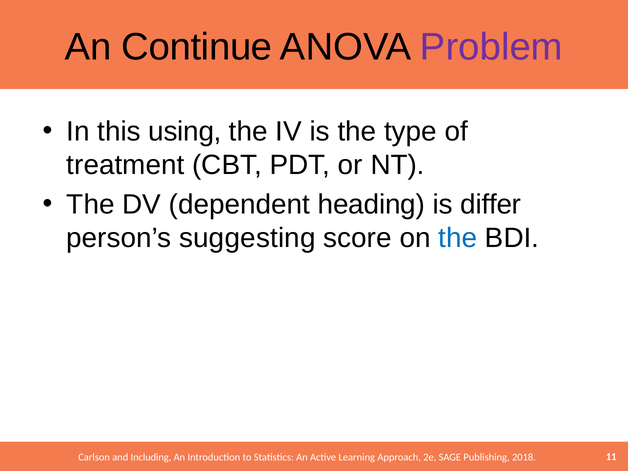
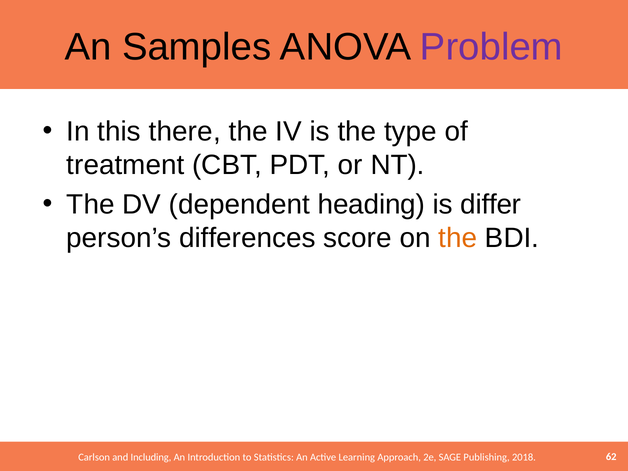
Continue: Continue -> Samples
using: using -> there
suggesting: suggesting -> differences
the at (458, 238) colour: blue -> orange
11: 11 -> 62
